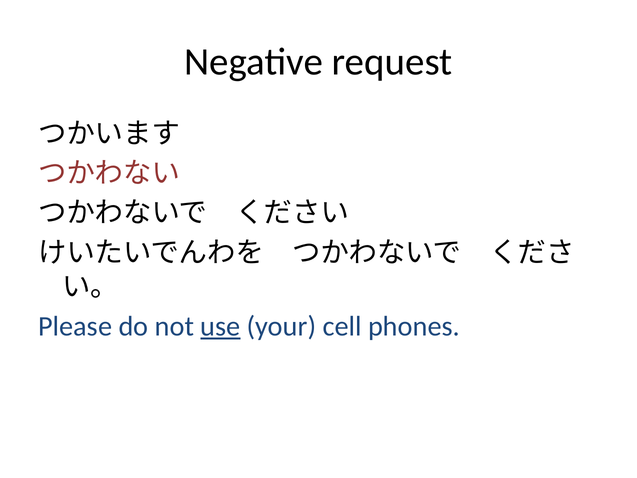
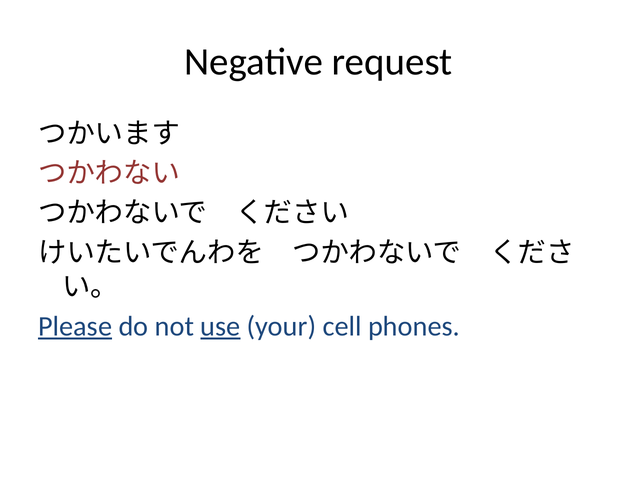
Please underline: none -> present
